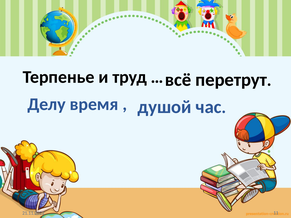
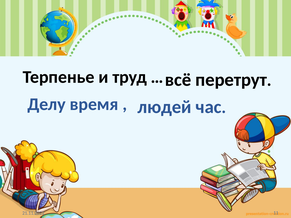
душой: душой -> людей
